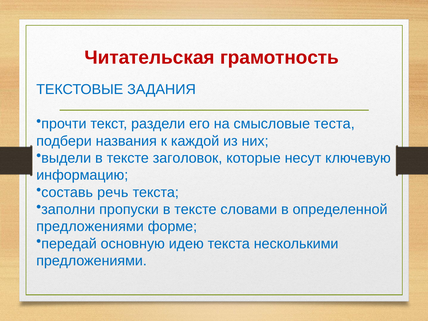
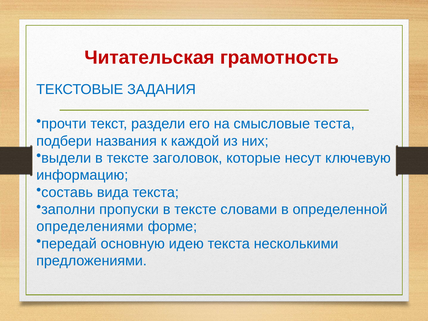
речь: речь -> вида
предложениями at (90, 227): предложениями -> определениями
